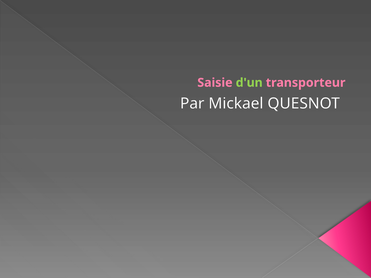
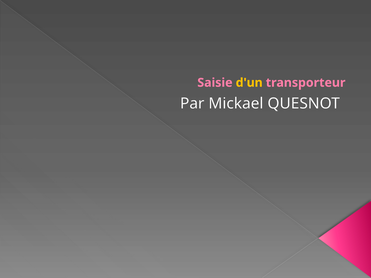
d'un colour: light green -> yellow
